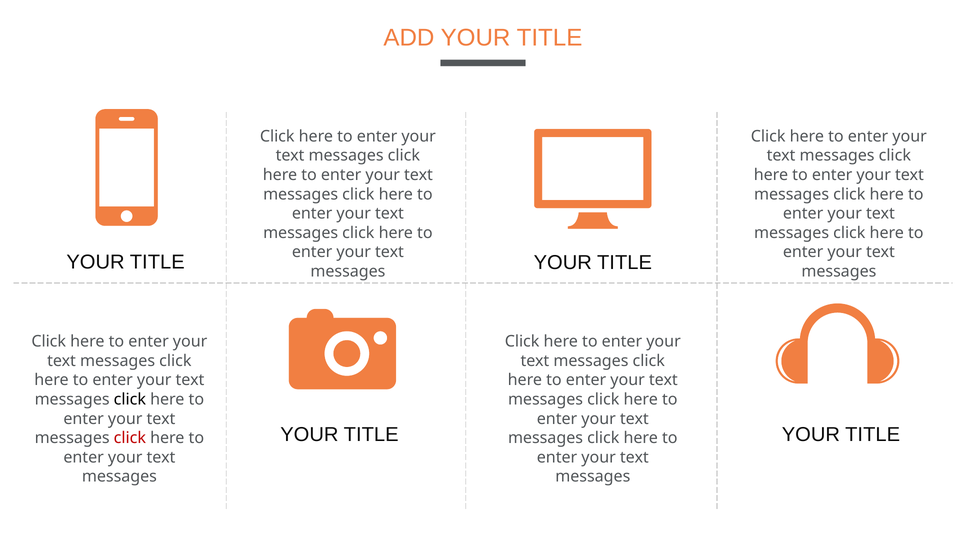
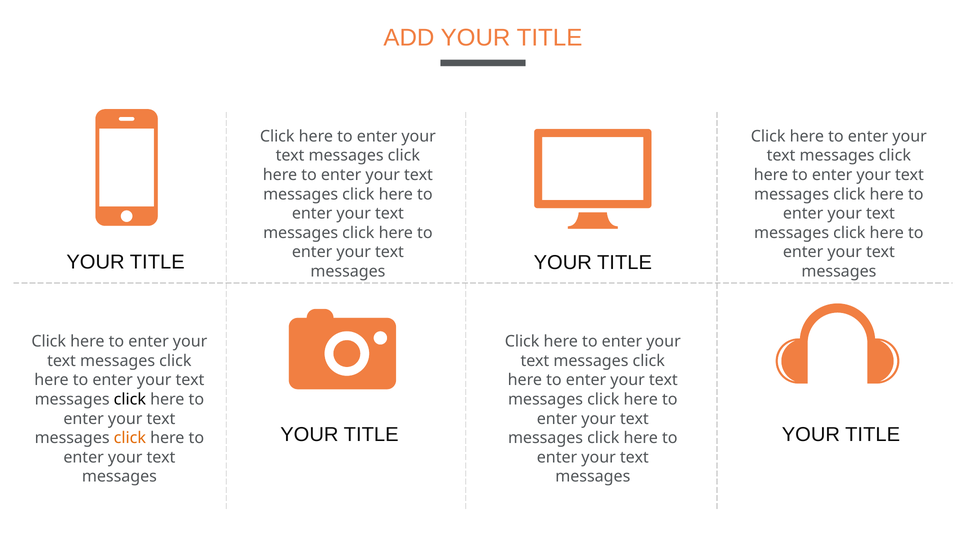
click at (130, 438) colour: red -> orange
